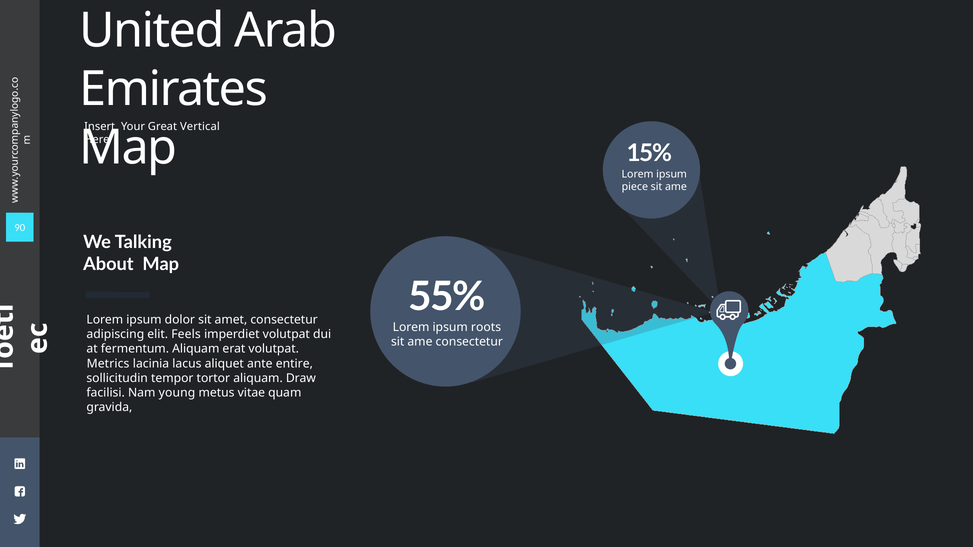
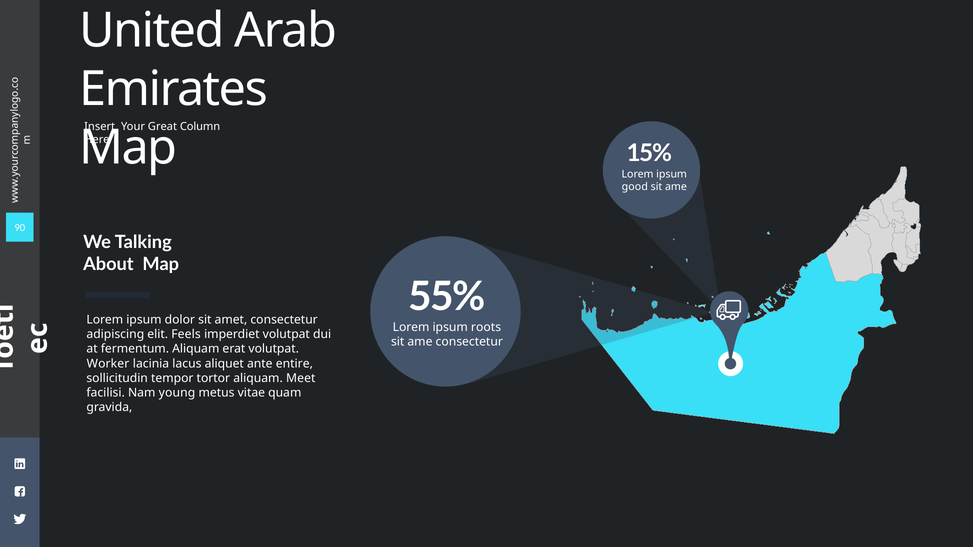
Vertical: Vertical -> Column
piece: piece -> good
Metrics: Metrics -> Worker
Draw: Draw -> Meet
